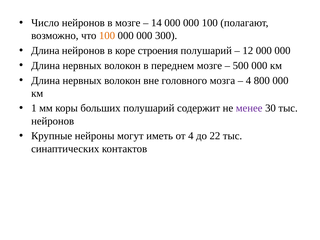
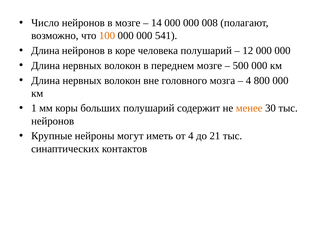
000 100: 100 -> 008
300: 300 -> 541
строения: строения -> человека
менее colour: purple -> orange
22: 22 -> 21
